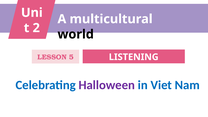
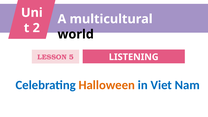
Halloween colour: purple -> orange
